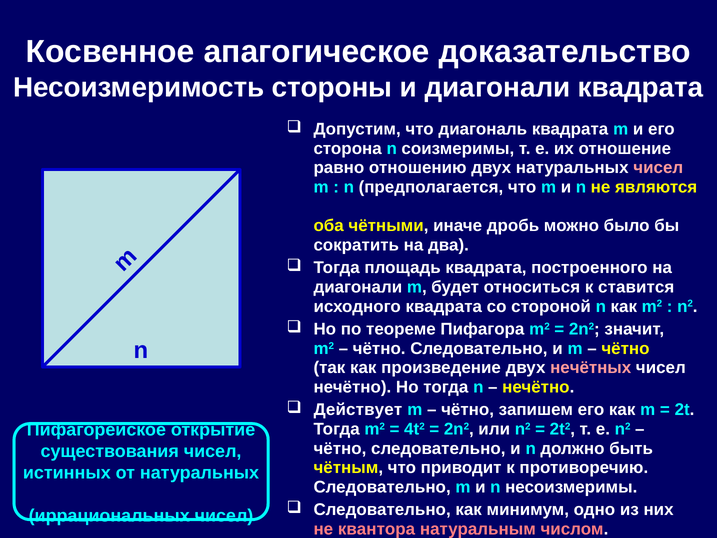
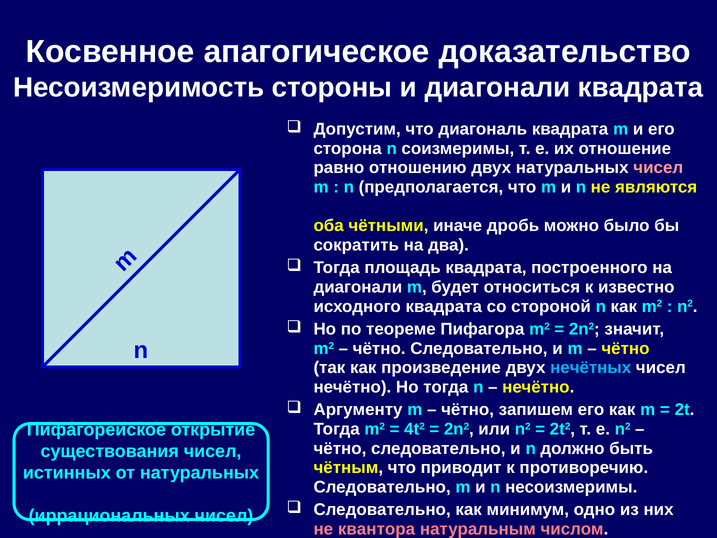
ставится: ставится -> известно
нечётных colour: pink -> light blue
Действует: Действует -> Аргументу
